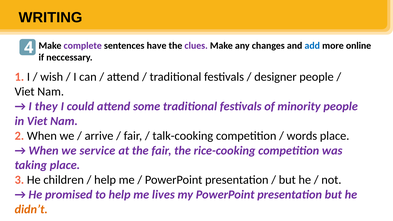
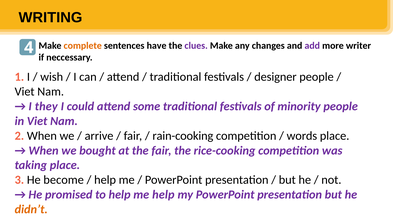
complete colour: purple -> orange
add colour: blue -> purple
online: online -> writer
talk-cooking: talk-cooking -> rain-cooking
service: service -> bought
children: children -> become
me lives: lives -> help
